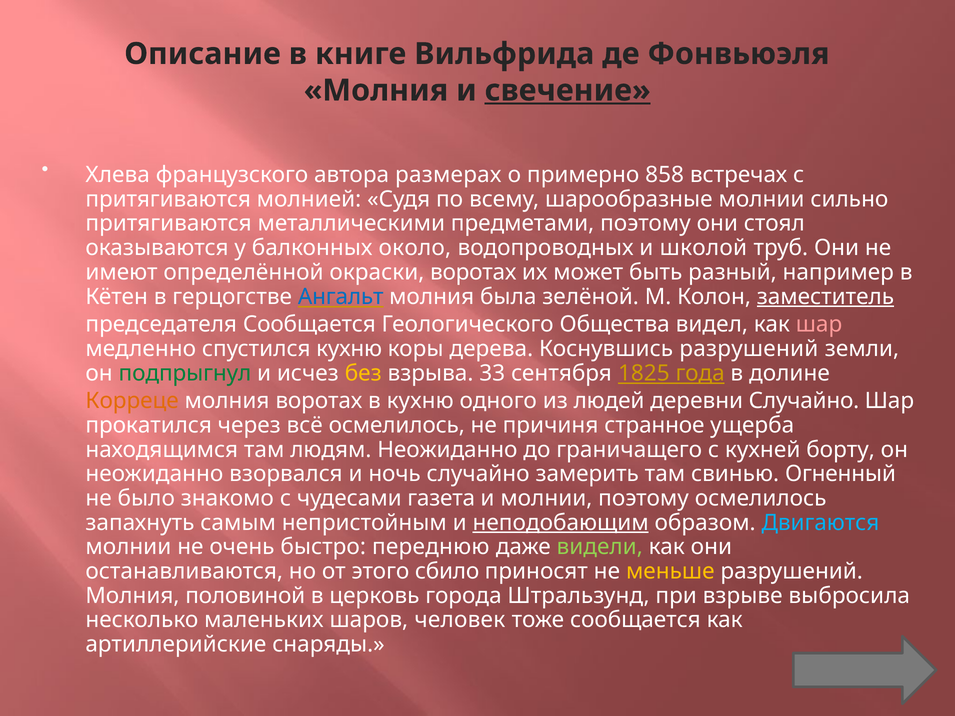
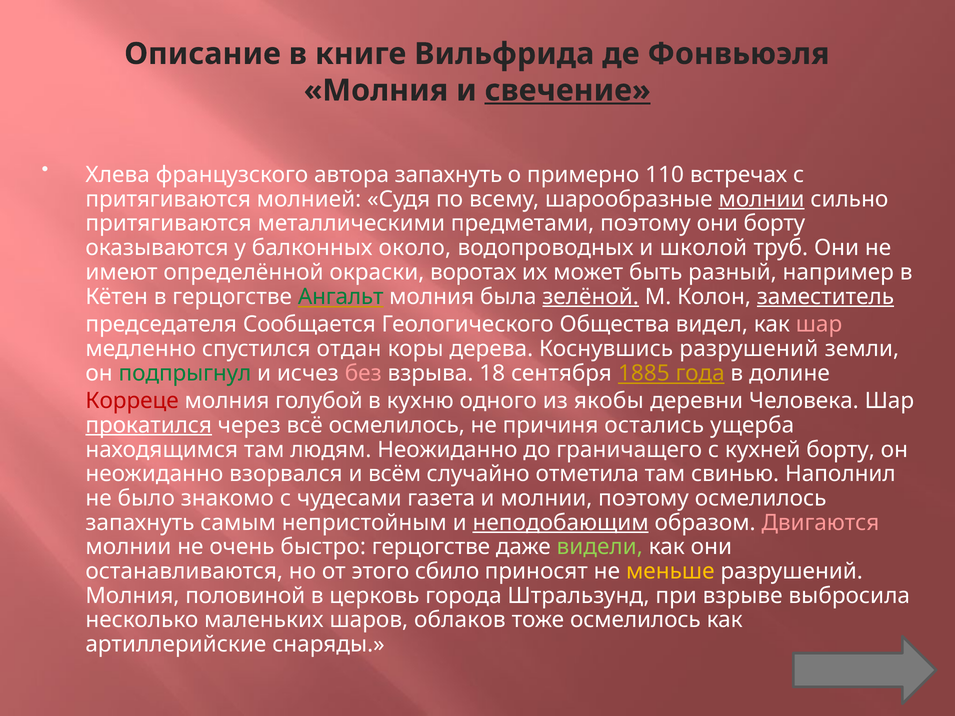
автора размерах: размерах -> запахнуть
858: 858 -> 110
молнии at (762, 199) underline: none -> present
они стоял: стоял -> борту
Ангальт colour: blue -> green
зелёной underline: none -> present
спустился кухню: кухню -> отдан
без colour: yellow -> pink
33: 33 -> 18
1825: 1825 -> 1885
Корреце colour: orange -> red
молния воротах: воротах -> голубой
людей: людей -> якобы
деревни Случайно: Случайно -> Человека
прокатился underline: none -> present
странное: странное -> остались
ночь: ночь -> всём
замерить: замерить -> отметила
Огненный: Огненный -> Наполнил
Двигаются colour: light blue -> pink
быстро переднюю: переднюю -> герцогстве
человек: человек -> облаков
тоже сообщается: сообщается -> осмелилось
